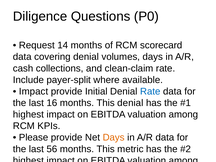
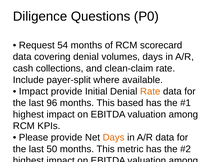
14: 14 -> 54
Rate at (150, 91) colour: blue -> orange
16: 16 -> 96
This denial: denial -> based
56: 56 -> 50
